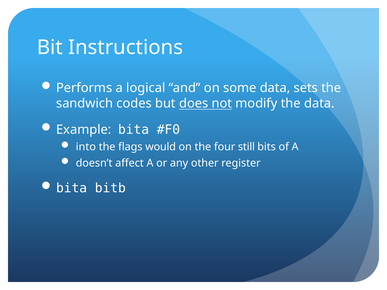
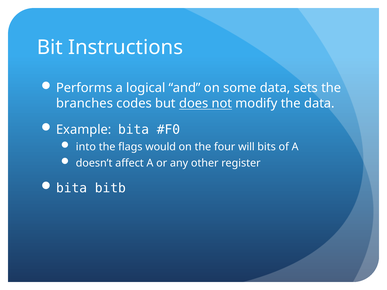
sandwich: sandwich -> branches
still: still -> will
